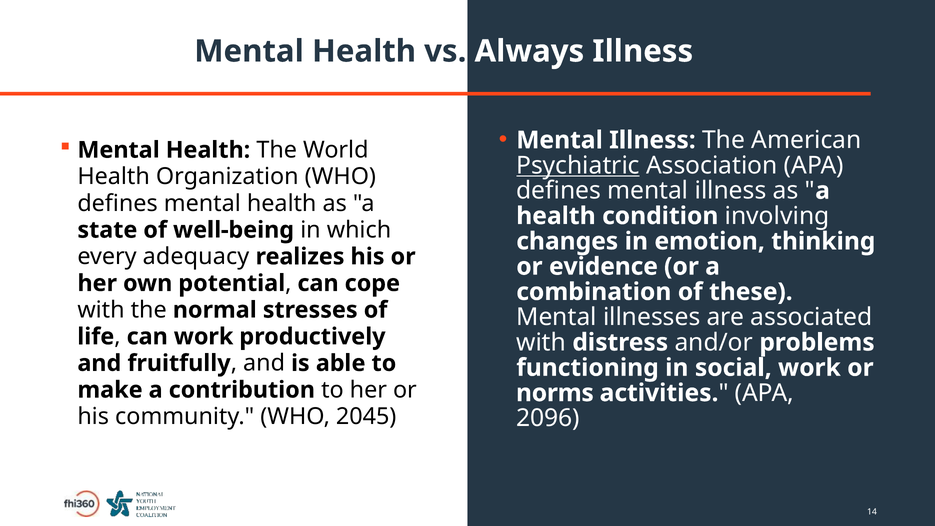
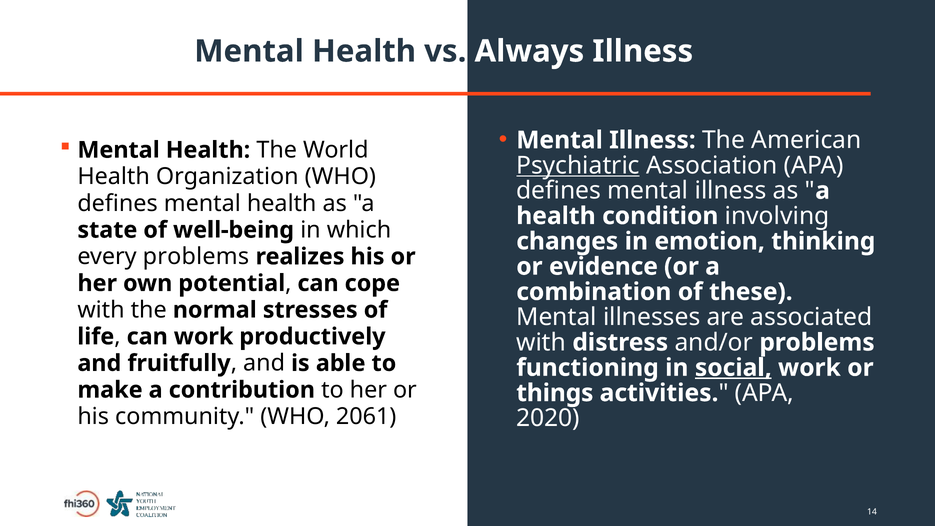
every adequacy: adequacy -> problems
social underline: none -> present
norms: norms -> things
2045: 2045 -> 2061
2096: 2096 -> 2020
